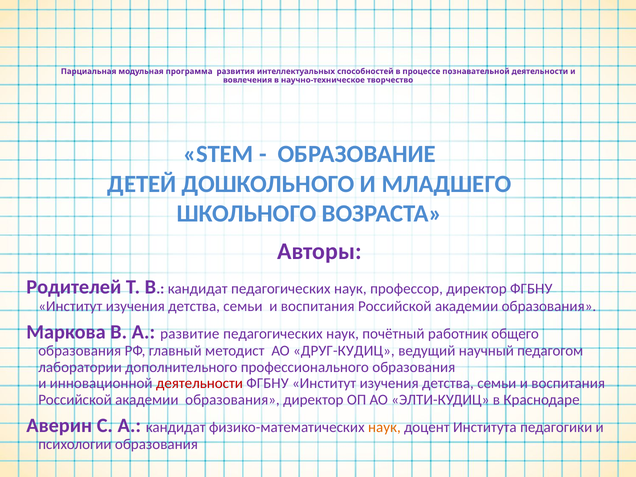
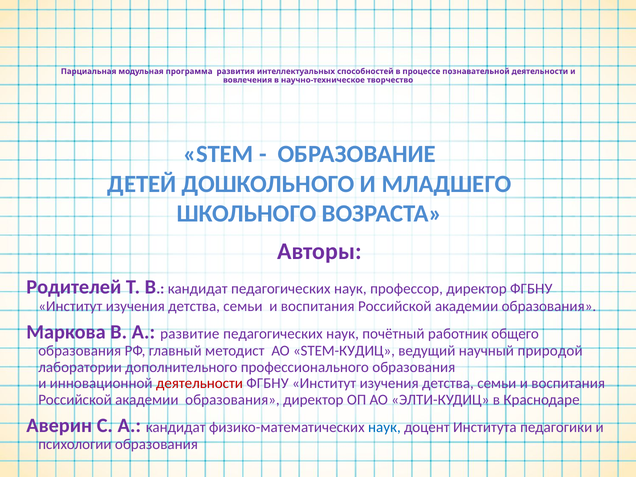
ДРУГ-КУДИЦ: ДРУГ-КУДИЦ -> STEM-КУДИЦ
педагогом: педагогом -> природой
наук at (384, 427) colour: orange -> blue
